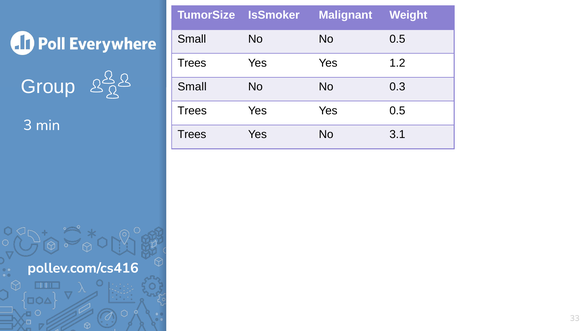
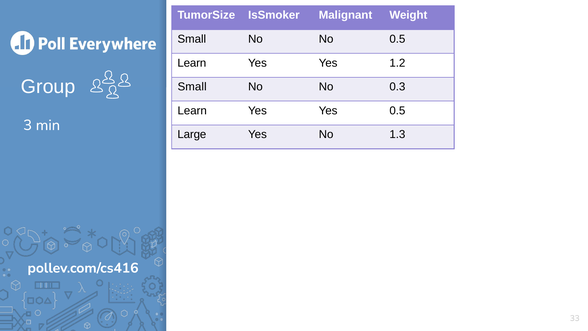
Trees at (192, 63): Trees -> Learn
Trees at (192, 111): Trees -> Learn
Trees at (192, 134): Trees -> Large
3.1: 3.1 -> 1.3
